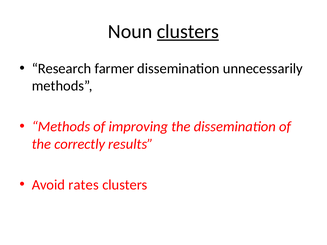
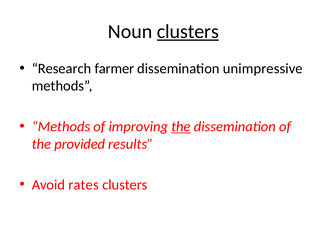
unnecessarily: unnecessarily -> unimpressive
the at (181, 127) underline: none -> present
correctly: correctly -> provided
